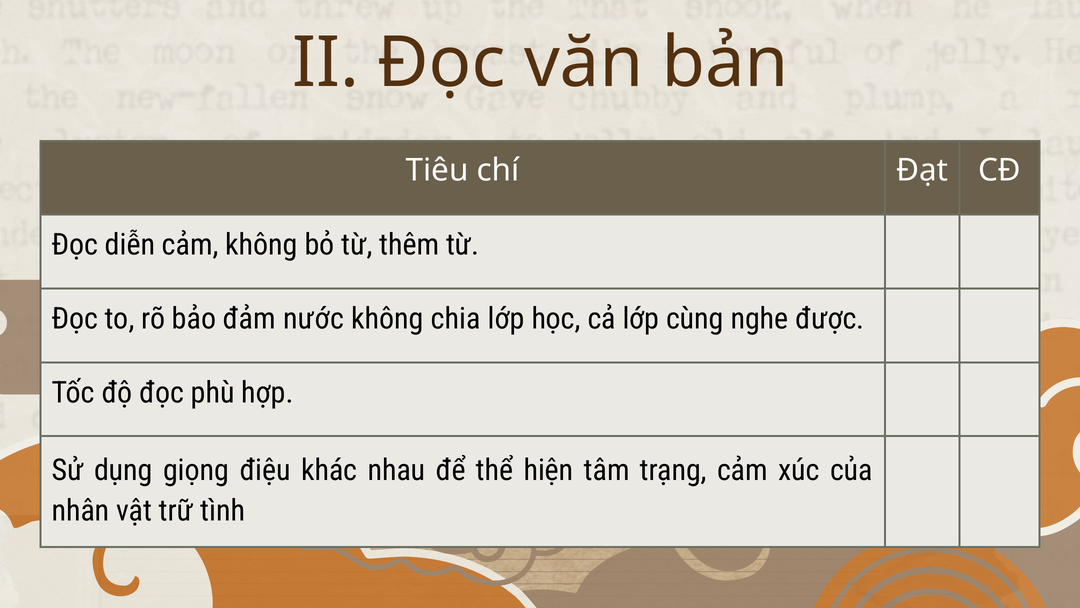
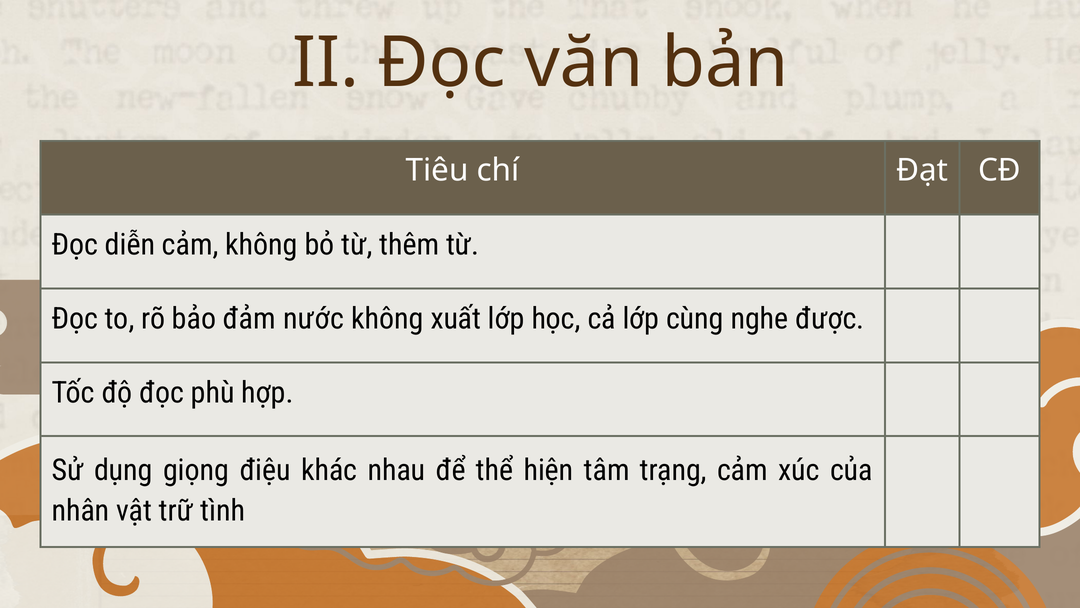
chia: chia -> xuất
